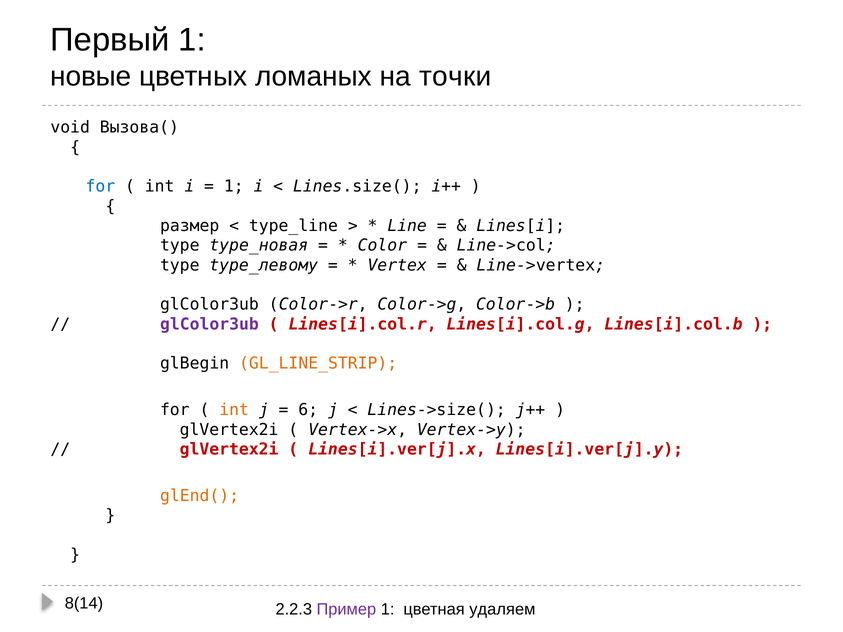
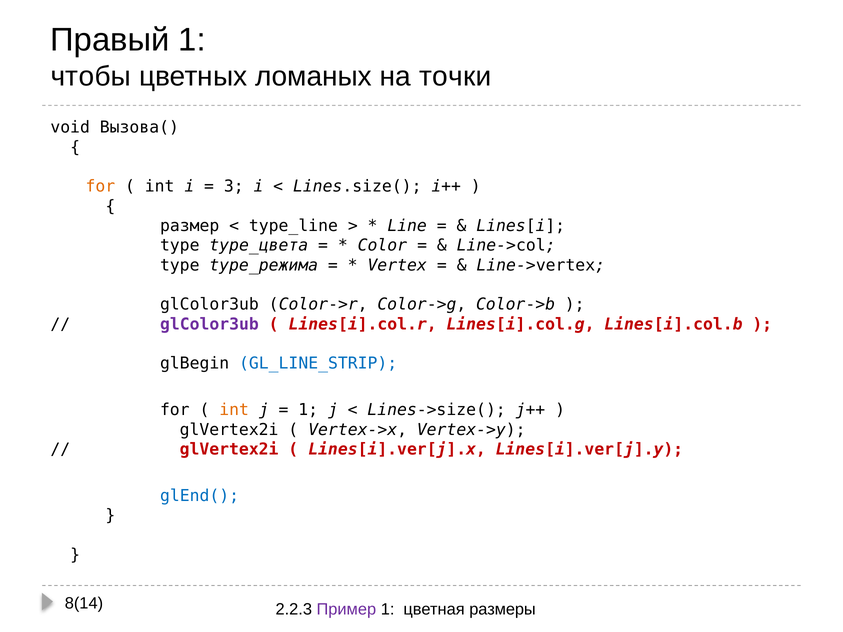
Первый: Первый -> Правый
новые: новые -> чтобы
for at (100, 187) colour: blue -> orange
1 at (234, 187): 1 -> 3
type_новая: type_новая -> type_цвета
type_левому: type_левому -> type_режима
GL_LINE_STRIP colour: orange -> blue
6 at (308, 410): 6 -> 1
glEnd( colour: orange -> blue
удаляем: удаляем -> размеры
